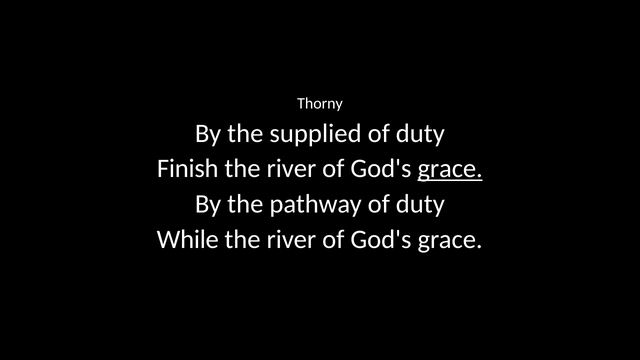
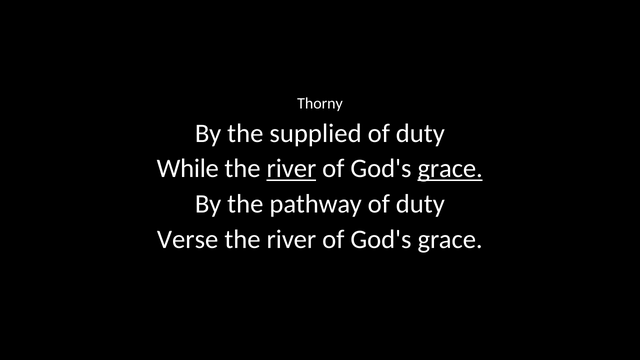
Finish: Finish -> While
river at (291, 169) underline: none -> present
While: While -> Verse
